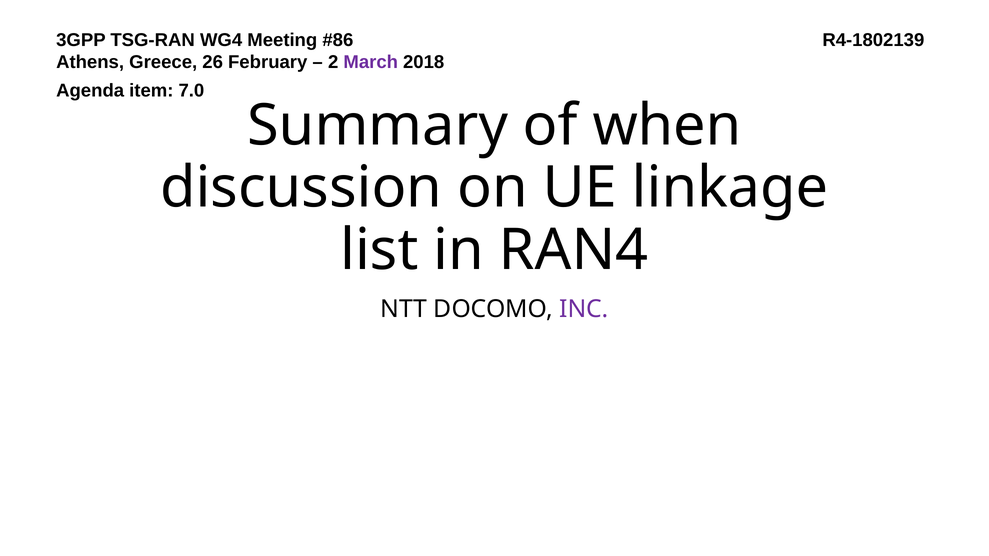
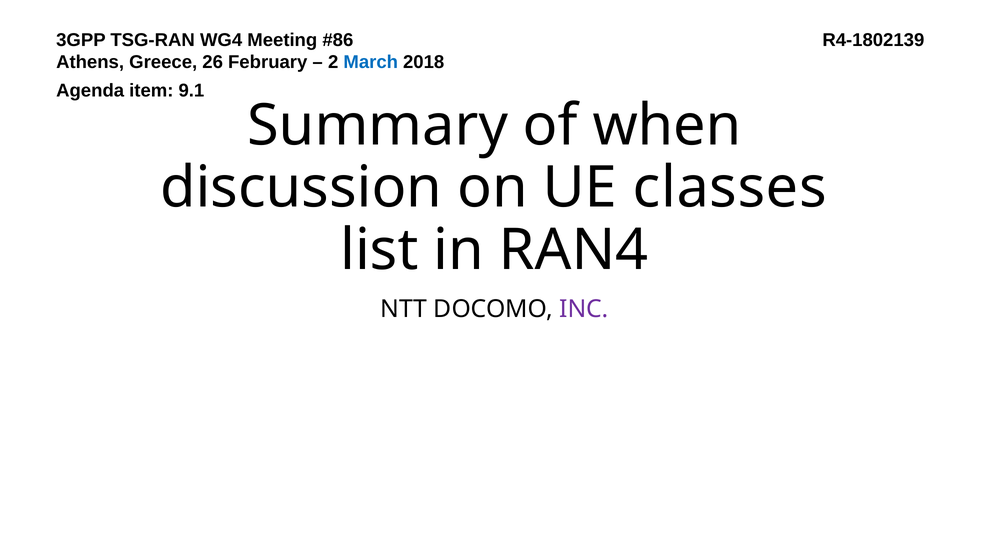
March colour: purple -> blue
7.0: 7.0 -> 9.1
linkage: linkage -> classes
